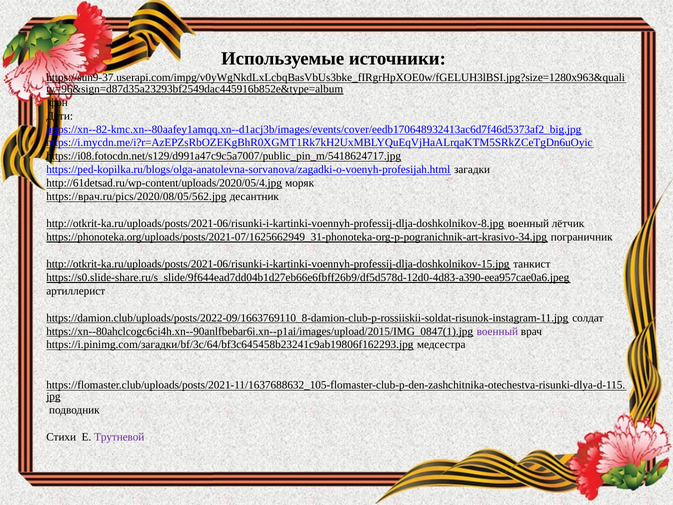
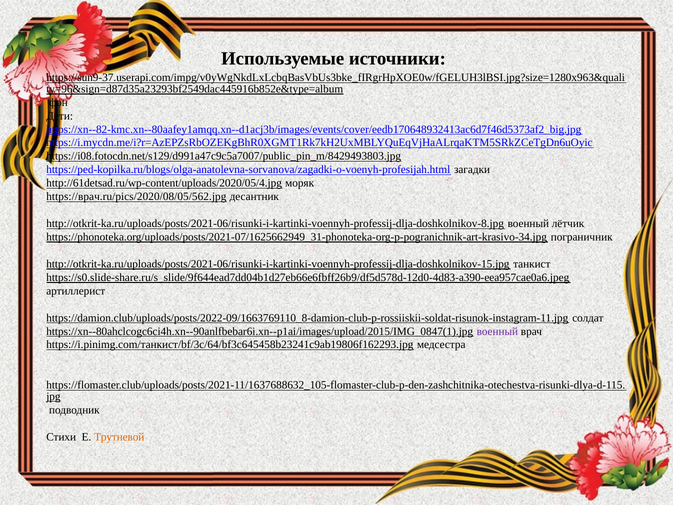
https://i08.fotocdn.net/s129/d991a47c9c5a7007/public_pin_m/5418624717.jpg: https://i08.fotocdn.net/s129/d991a47c9c5a7007/public_pin_m/5418624717.jpg -> https://i08.fotocdn.net/s129/d991a47c9c5a7007/public_pin_m/8429493803.jpg
https://i.pinimg.com/загадки/bf/3c/64/bf3c645458b23241c9ab19806f162293.jpg: https://i.pinimg.com/загадки/bf/3c/64/bf3c645458b23241c9ab19806f162293.jpg -> https://i.pinimg.com/танкист/bf/3c/64/bf3c645458b23241c9ab19806f162293.jpg
Трутневой colour: purple -> orange
